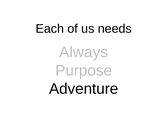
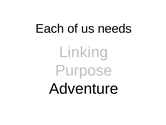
Always: Always -> Linking
